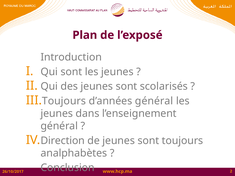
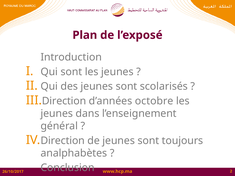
Toujours at (64, 101): Toujours -> Direction
d’années général: général -> octobre
